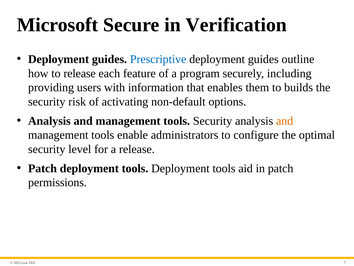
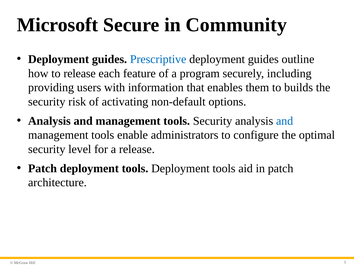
Verification: Verification -> Community
and at (285, 121) colour: orange -> blue
permissions: permissions -> architecture
